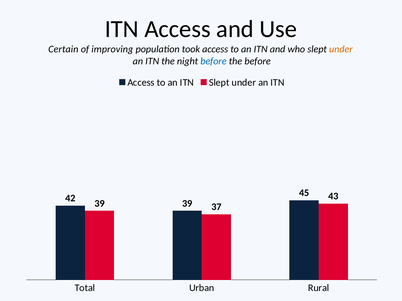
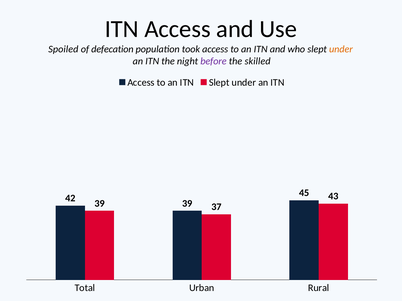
Certain: Certain -> Spoiled
improving: improving -> defecation
before at (213, 61) colour: blue -> purple
the before: before -> skilled
